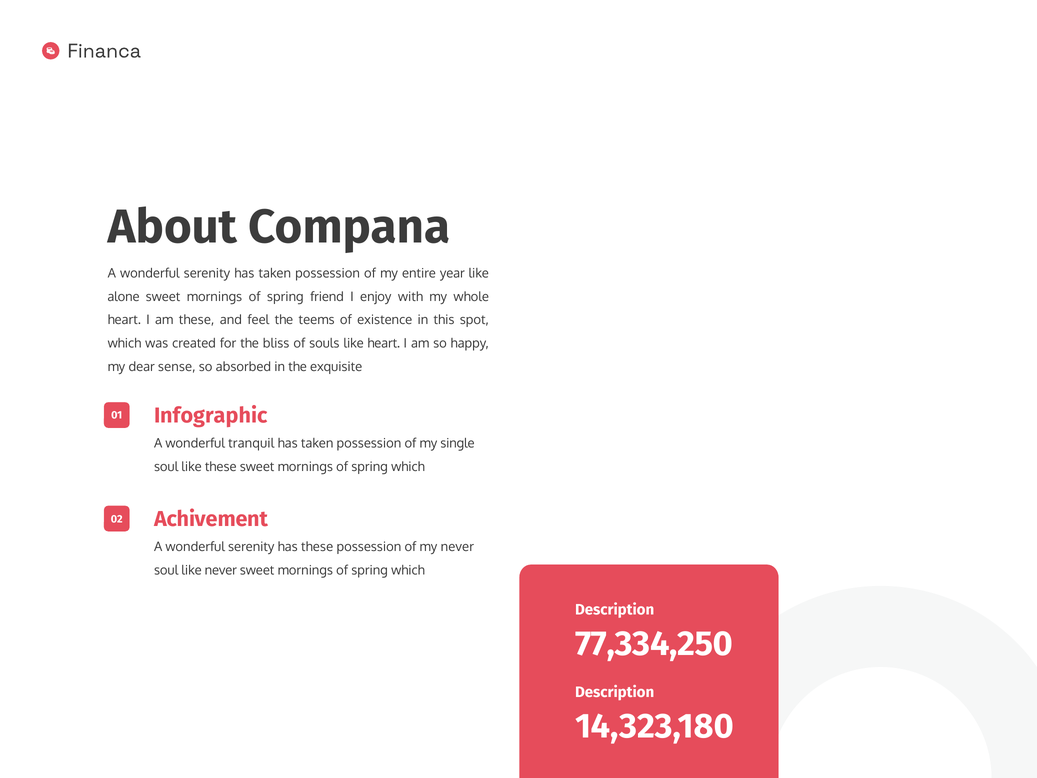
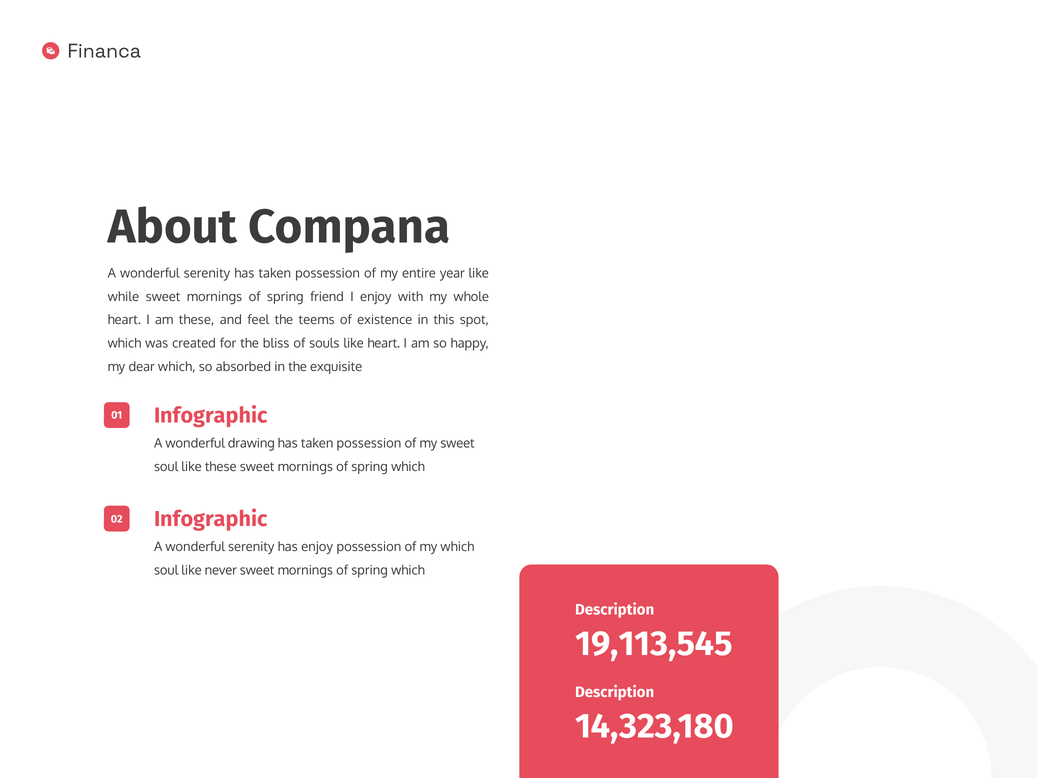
alone: alone -> while
dear sense: sense -> which
tranquil: tranquil -> drawing
my single: single -> sweet
Achivement at (211, 519): Achivement -> Infographic
has these: these -> enjoy
my never: never -> which
77,334,250: 77,334,250 -> 19,113,545
